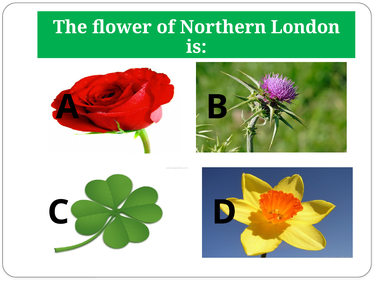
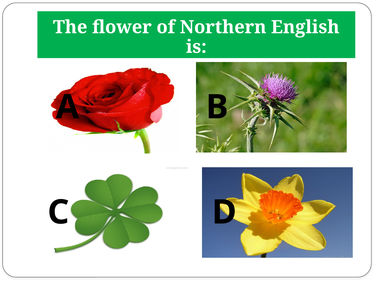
London: London -> English
